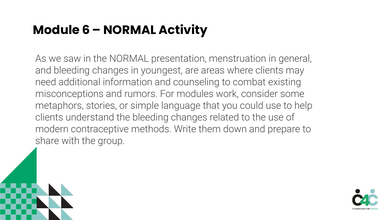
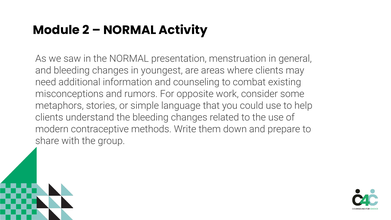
6: 6 -> 2
modules: modules -> opposite
